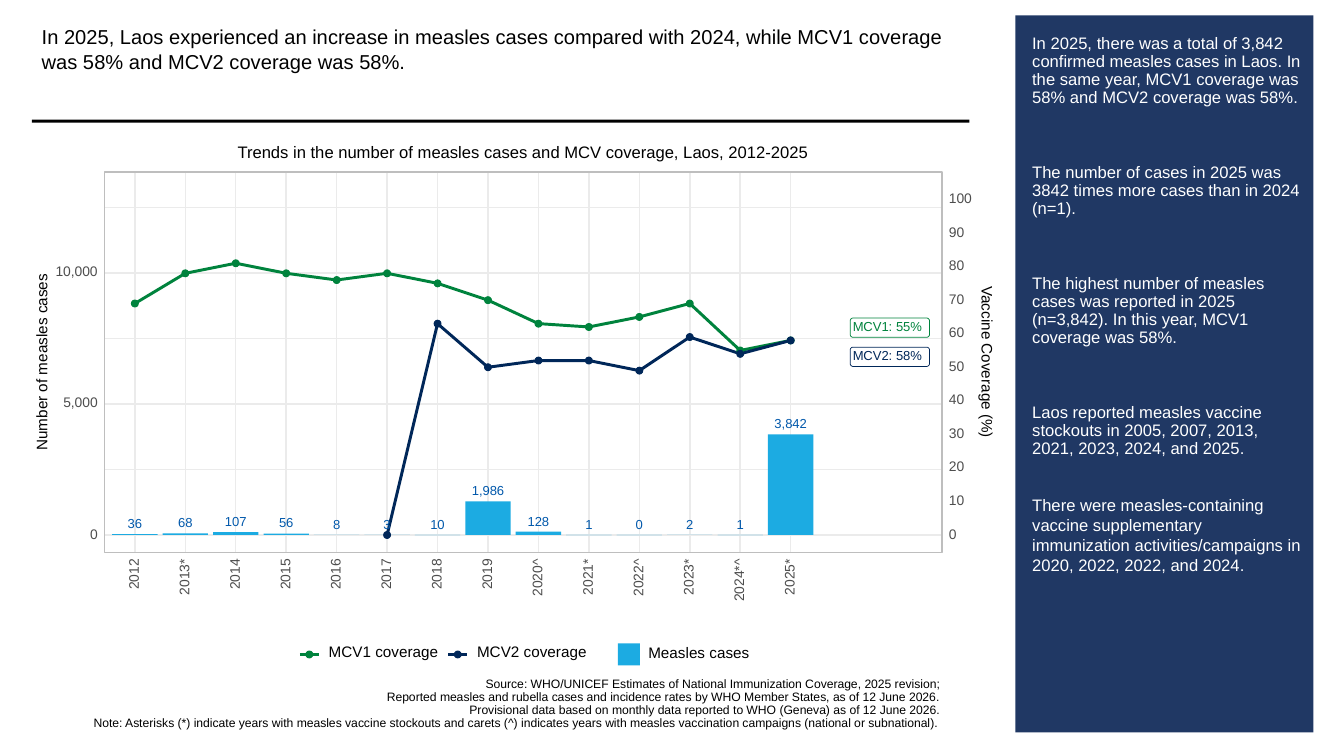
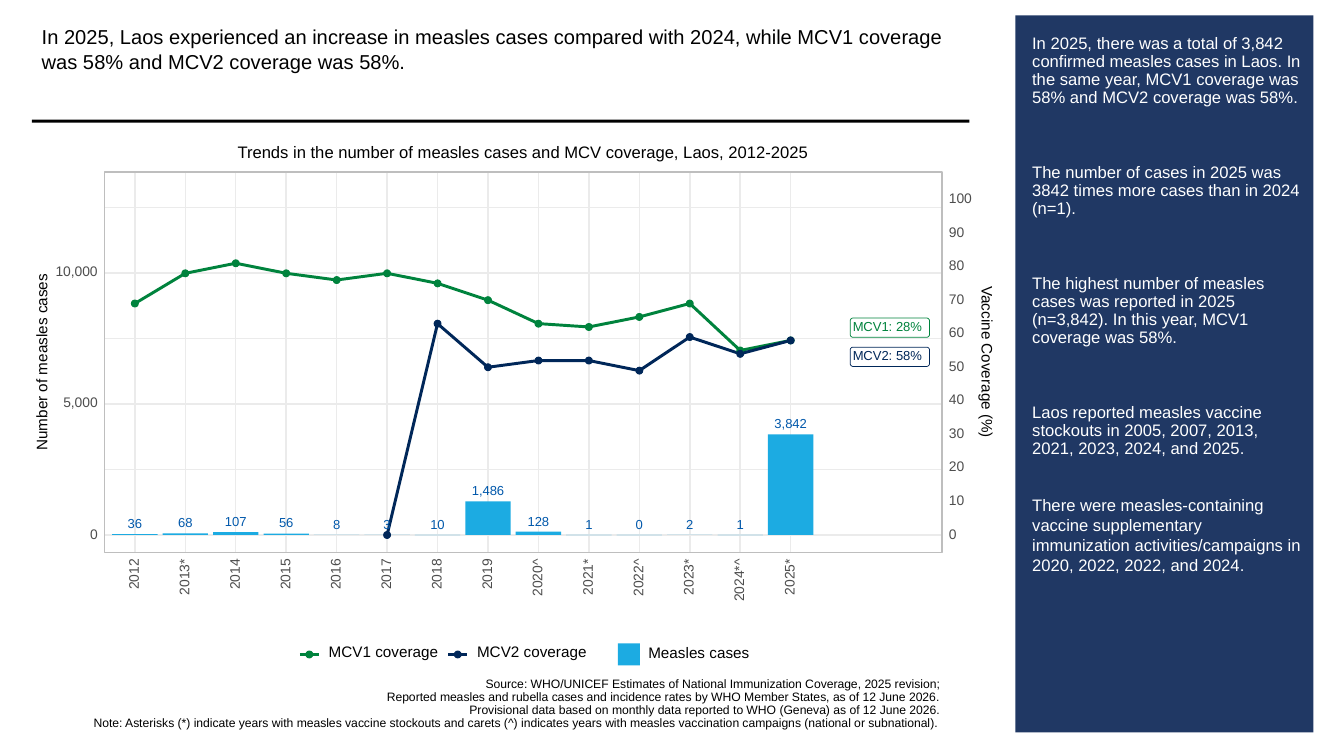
55%: 55% -> 28%
1,986: 1,986 -> 1,486
